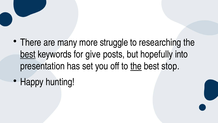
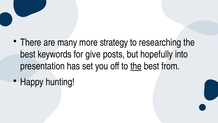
struggle: struggle -> strategy
best at (28, 54) underline: present -> none
stop: stop -> from
